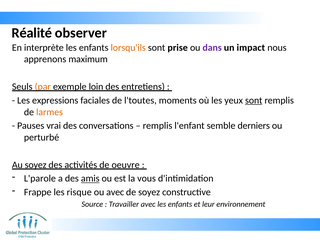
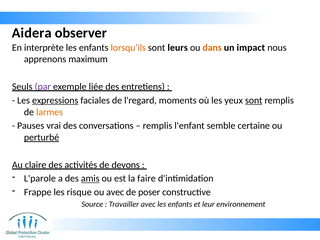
Réalité: Réalité -> Aidera
prise: prise -> leurs
dans colour: purple -> orange
par colour: orange -> purple
loin: loin -> liée
expressions underline: none -> present
l'toutes: l'toutes -> l'regard
derniers: derniers -> certaine
perturbé underline: none -> present
Au soyez: soyez -> claire
oeuvre: oeuvre -> devons
vous: vous -> faire
de soyez: soyez -> poser
